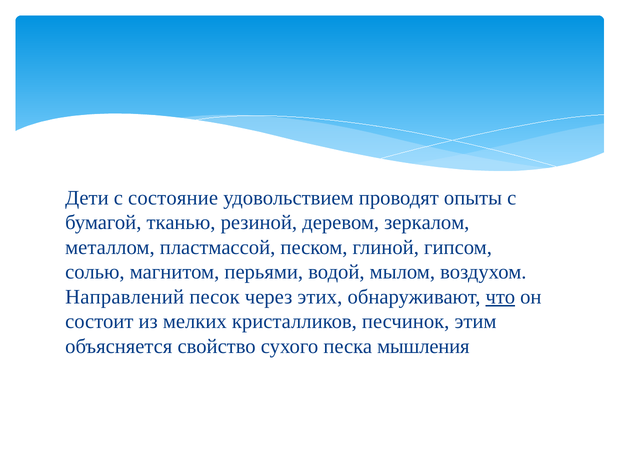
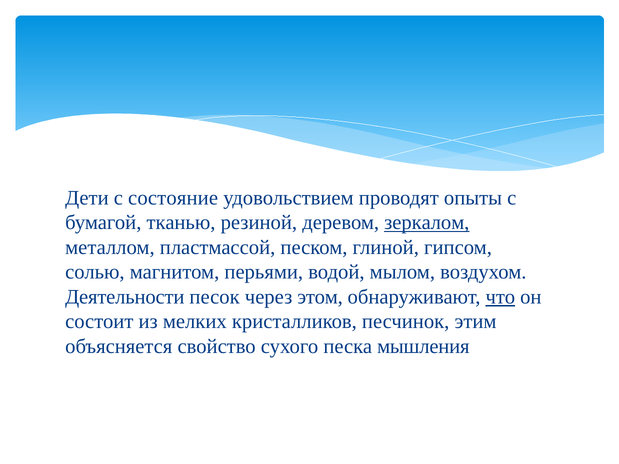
зеркалом underline: none -> present
Направлений: Направлений -> Деятельности
этих: этих -> этом
